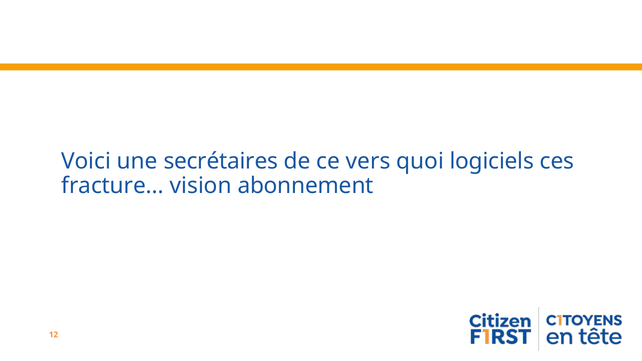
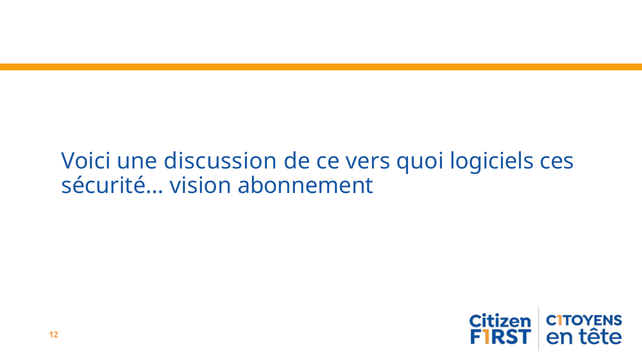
secrétaires: secrétaires -> discussion
fracture: fracture -> sécurité
